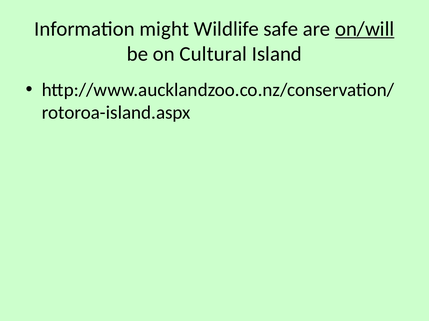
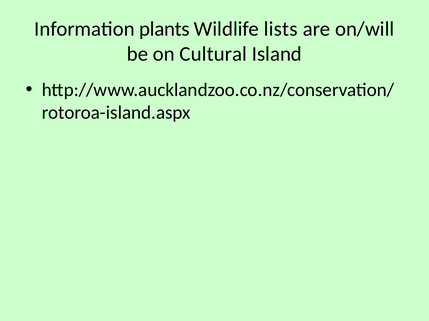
might: might -> plants
safe: safe -> lists
on/will underline: present -> none
